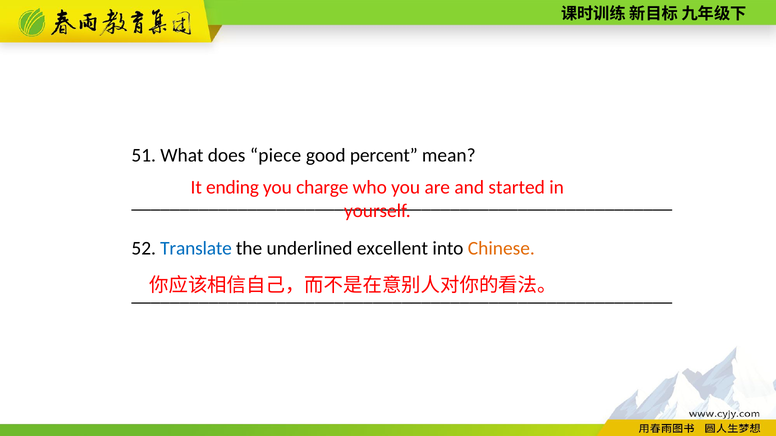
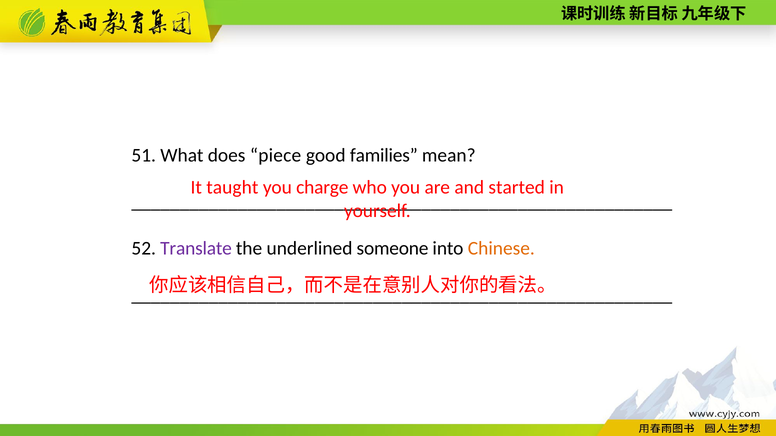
percent: percent -> families
ending: ending -> taught
Translate colour: blue -> purple
excellent: excellent -> someone
